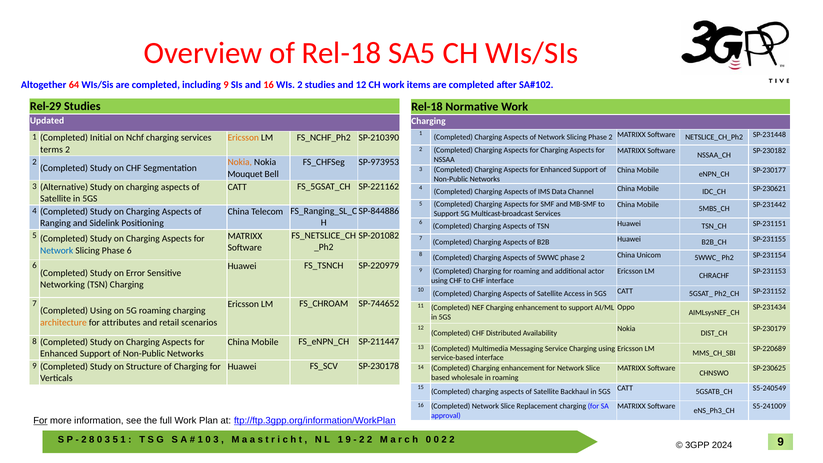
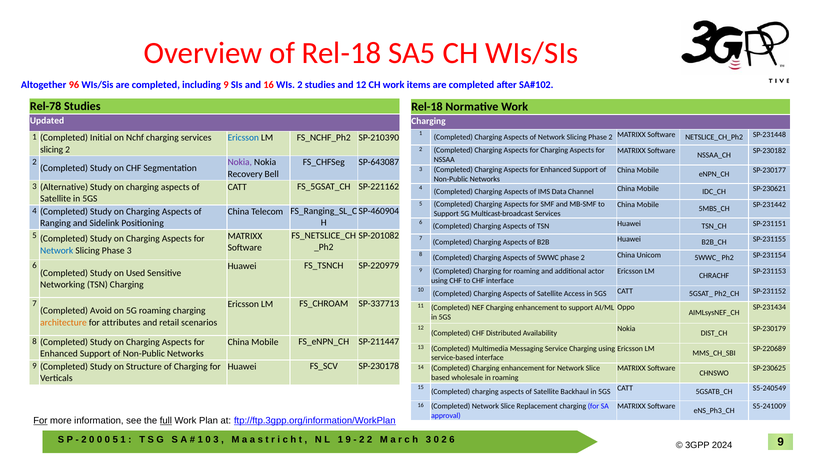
64: 64 -> 96
Rel-29: Rel-29 -> Rel-78
Ericsson at (243, 138) colour: orange -> blue
terms at (52, 149): terms -> slicing
SP-973953: SP-973953 -> SP-643087
Nokia at (240, 162) colour: orange -> purple
Mouquet: Mouquet -> Recovery
SP-844886: SP-844886 -> SP-460904
Phase 6: 6 -> 3
Error: Error -> Used
SP-744652: SP-744652 -> SP-337713
Completed Using: Using -> Avoid
full underline: none -> present
2 8: 8 -> 0
3 at (107, 440): 3 -> 0
0 at (428, 440): 0 -> 3
2 at (452, 440): 2 -> 6
